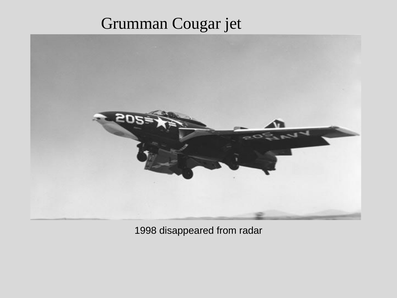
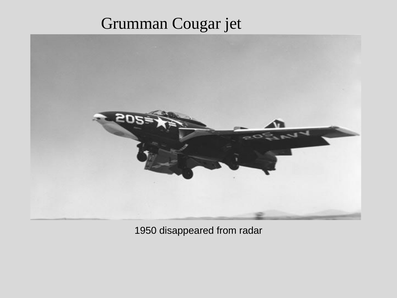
1998: 1998 -> 1950
